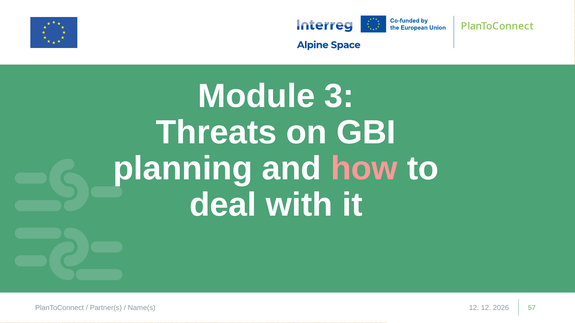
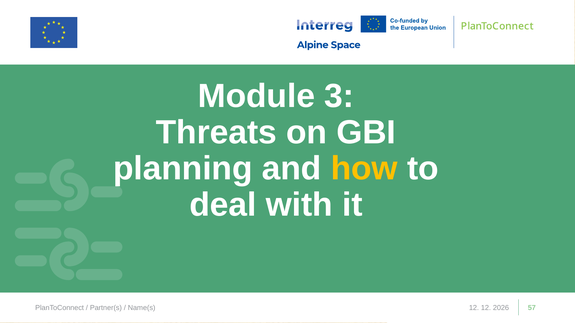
how colour: pink -> yellow
